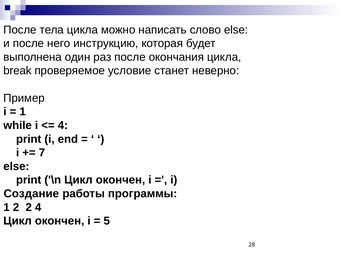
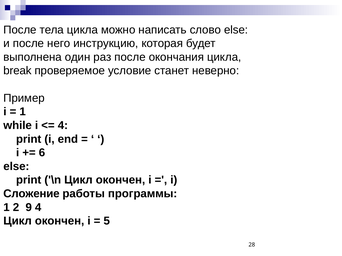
7: 7 -> 6
Создание: Создание -> Сложение
2 2: 2 -> 9
